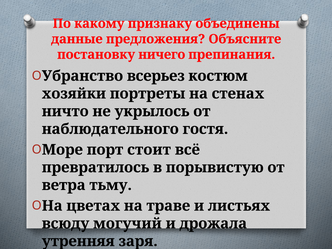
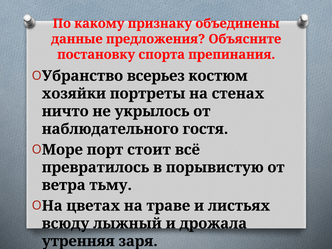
ничего: ничего -> спорта
могучий: могучий -> лыжный
